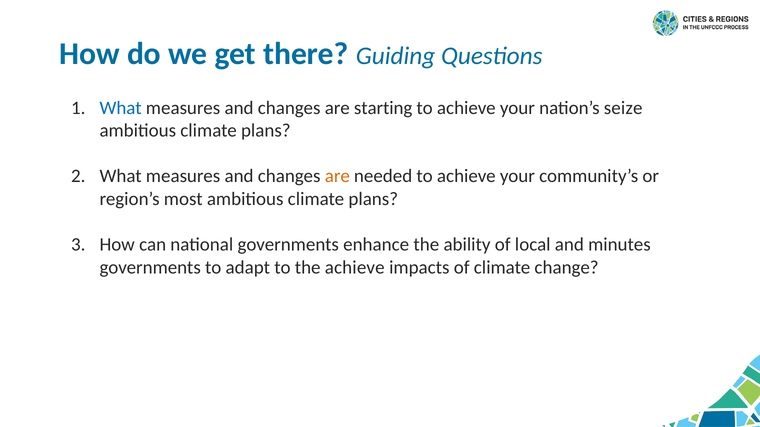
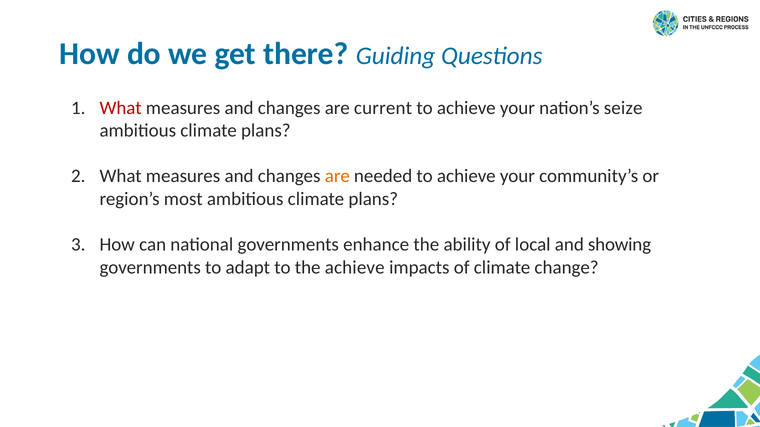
What at (121, 108) colour: blue -> red
starting: starting -> current
minutes: minutes -> showing
